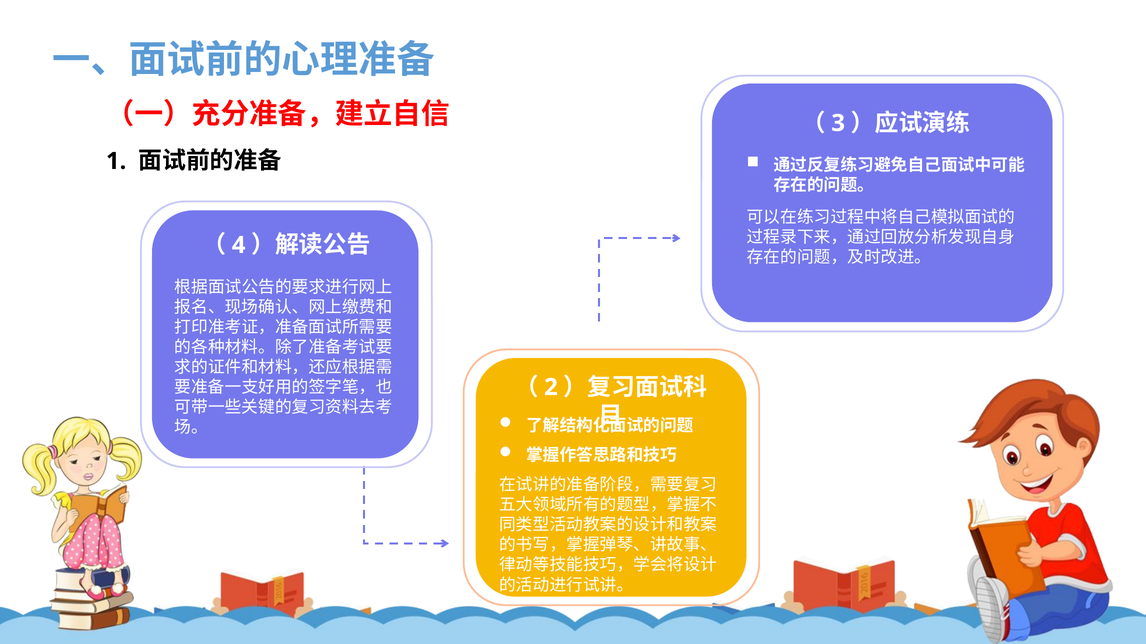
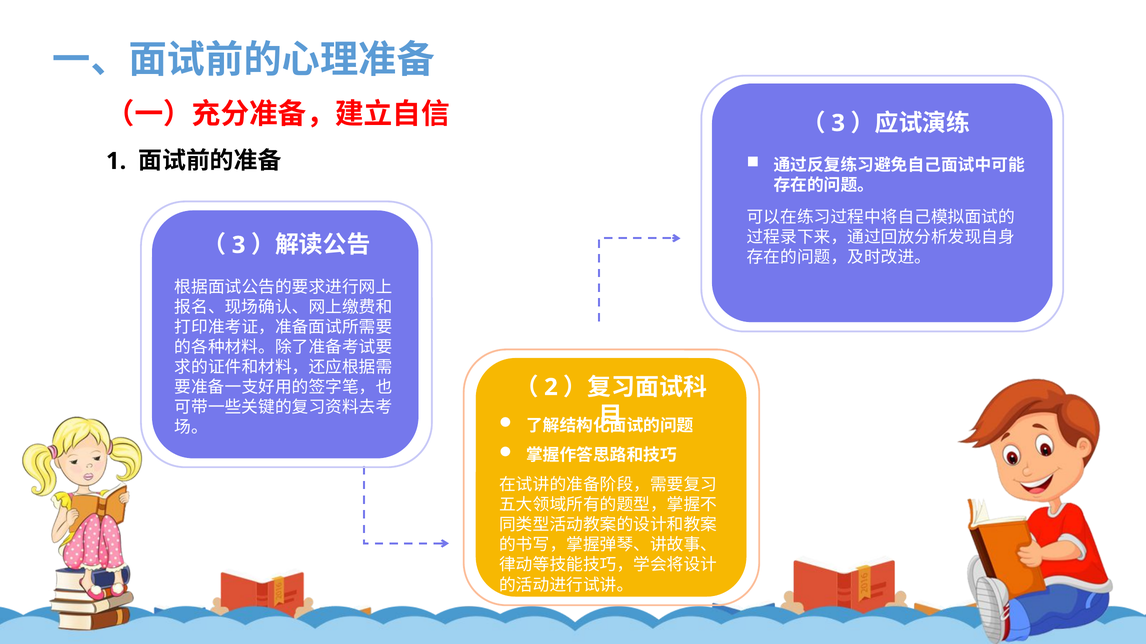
4 at (239, 245): 4 -> 3
